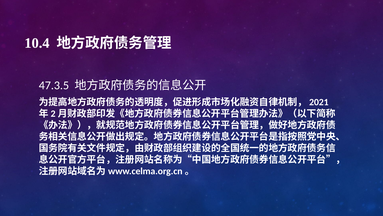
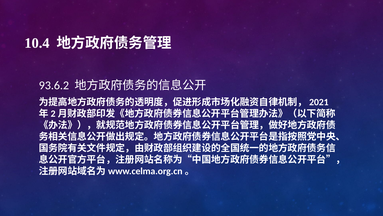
47.3.5: 47.3.5 -> 93.6.2
